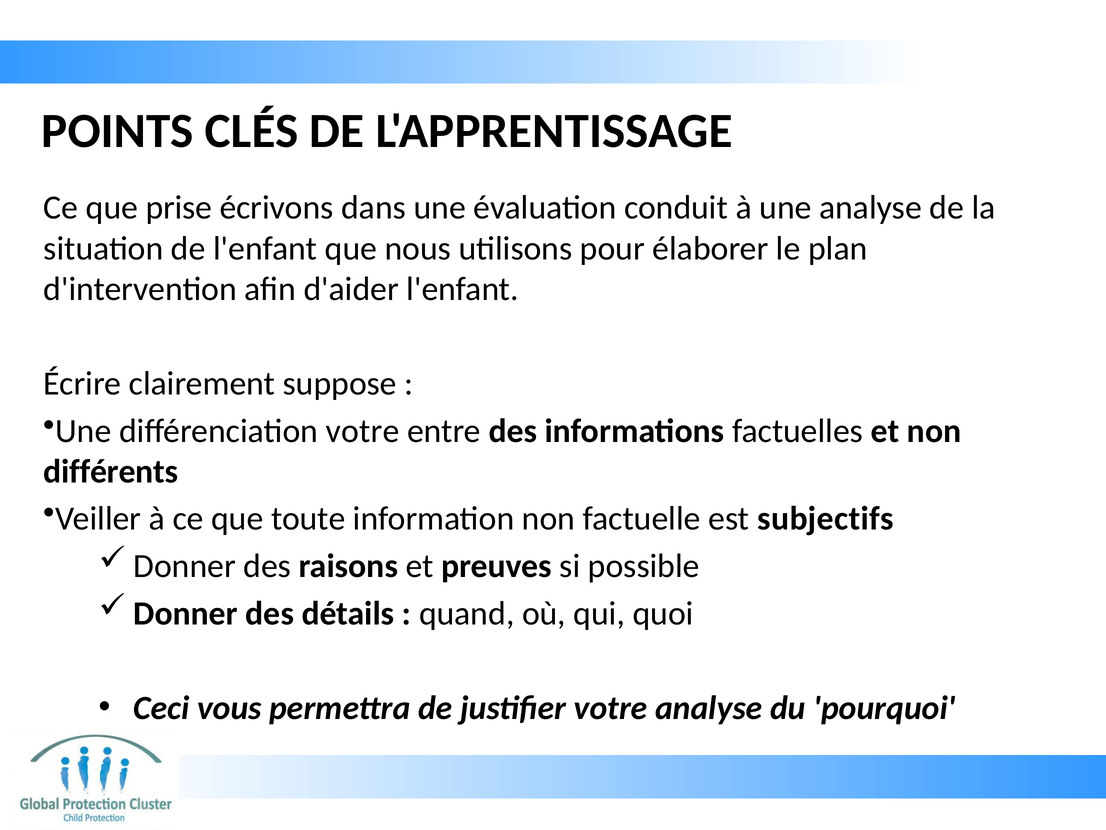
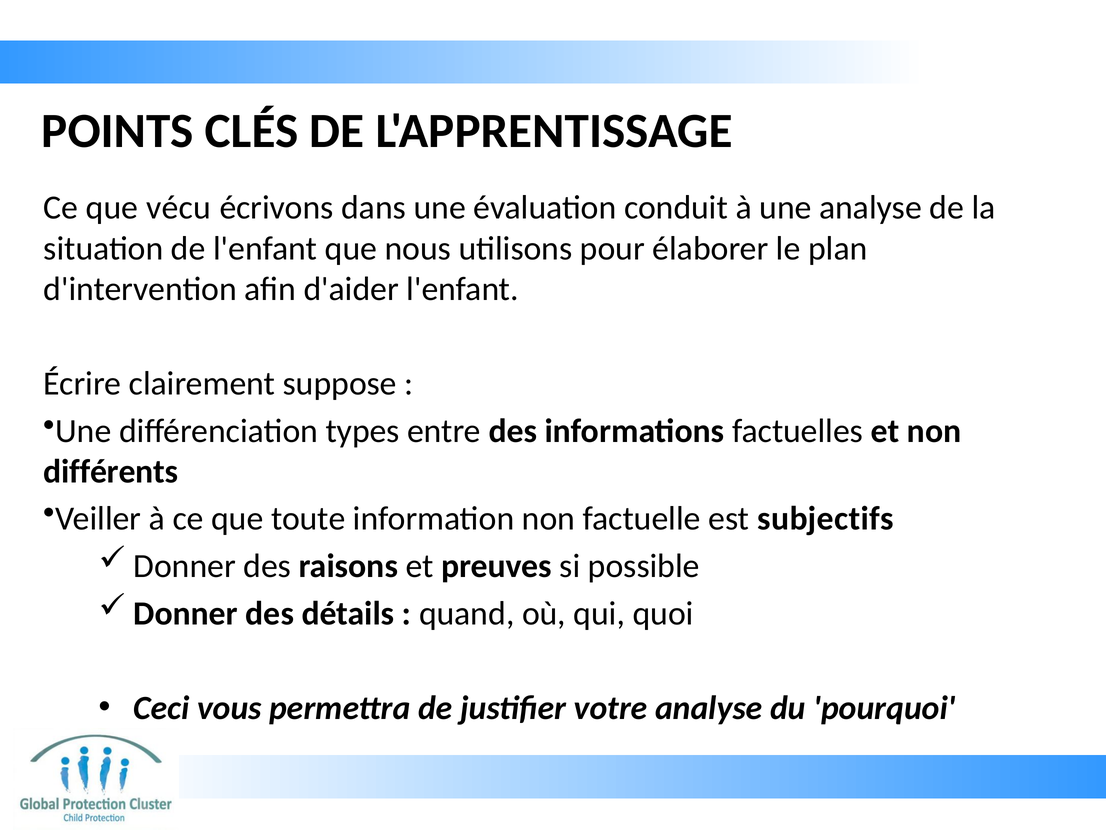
prise: prise -> vécu
différenciation votre: votre -> types
